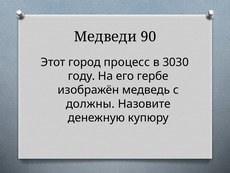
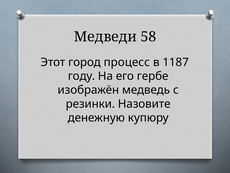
90: 90 -> 58
3030: 3030 -> 1187
должны: должны -> резинки
